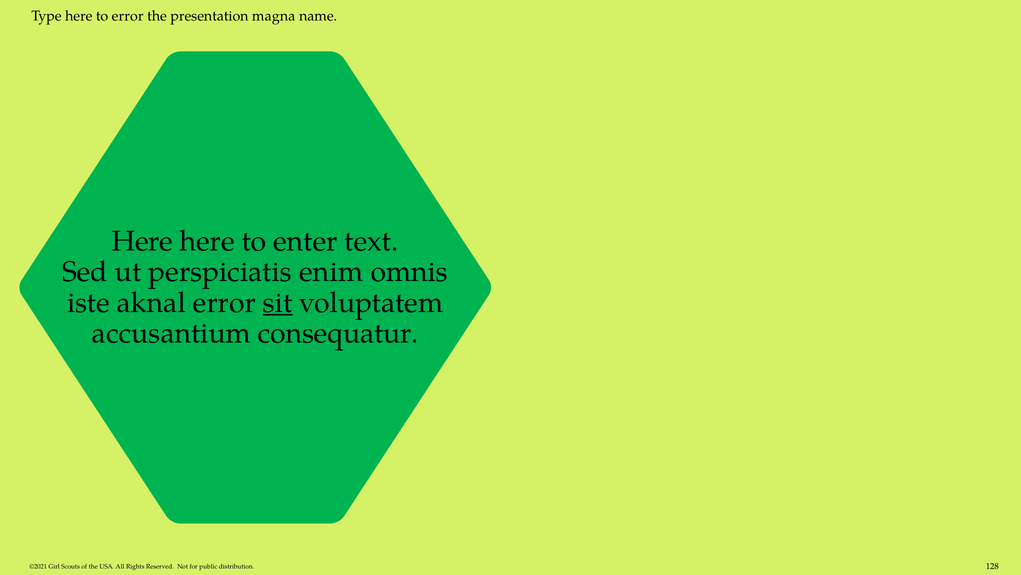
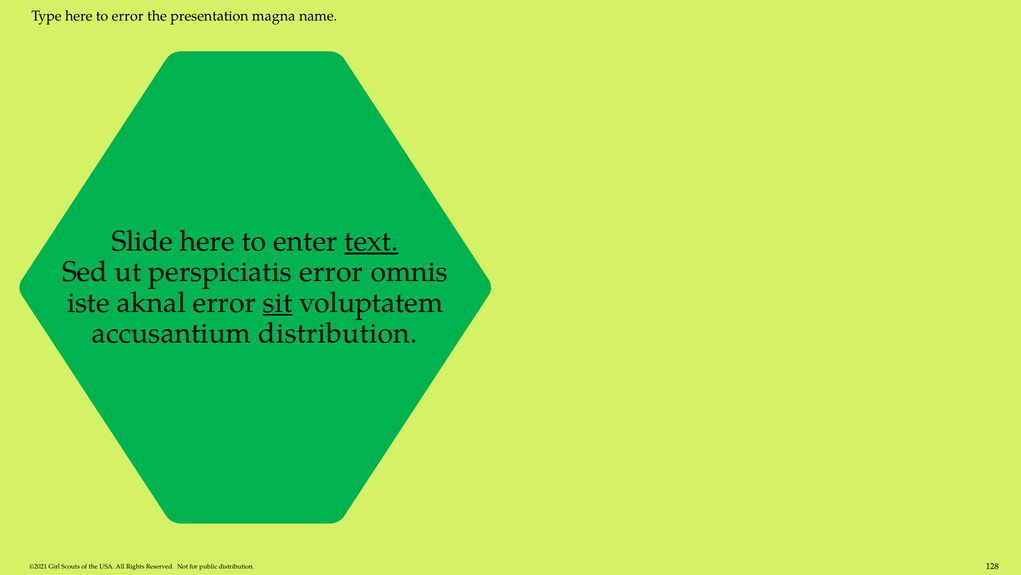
Here at (142, 241): Here -> Slide
text underline: none -> present
perspiciatis enim: enim -> error
accusantium consequatur: consequatur -> distribution
